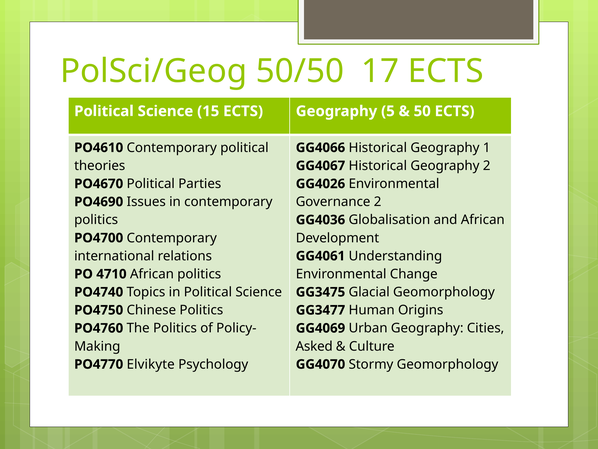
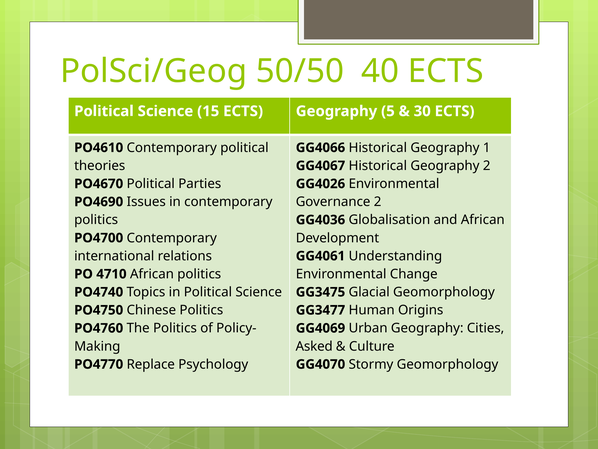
17: 17 -> 40
50: 50 -> 30
Elvikyte: Elvikyte -> Replace
